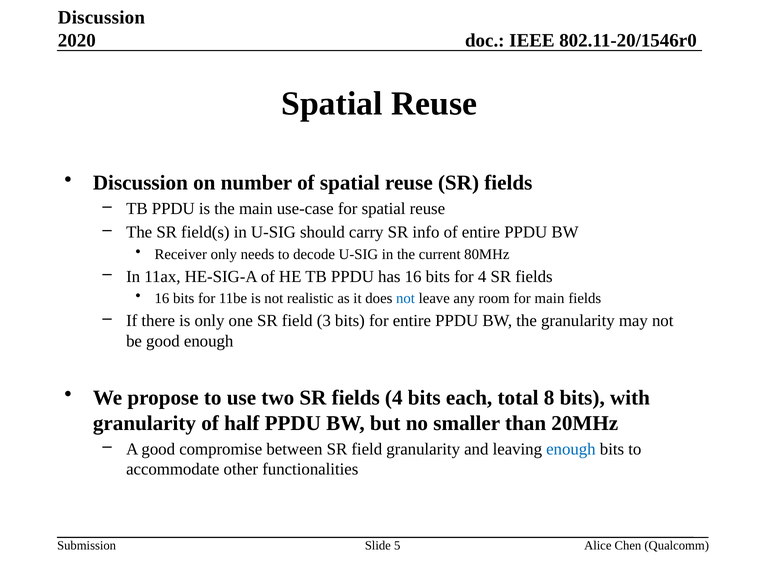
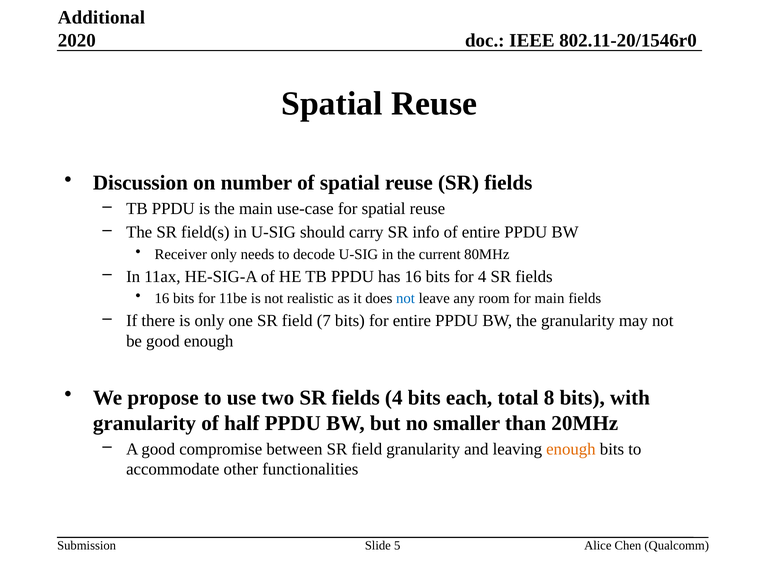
Discussion at (101, 18): Discussion -> Additional
3: 3 -> 7
enough at (571, 449) colour: blue -> orange
